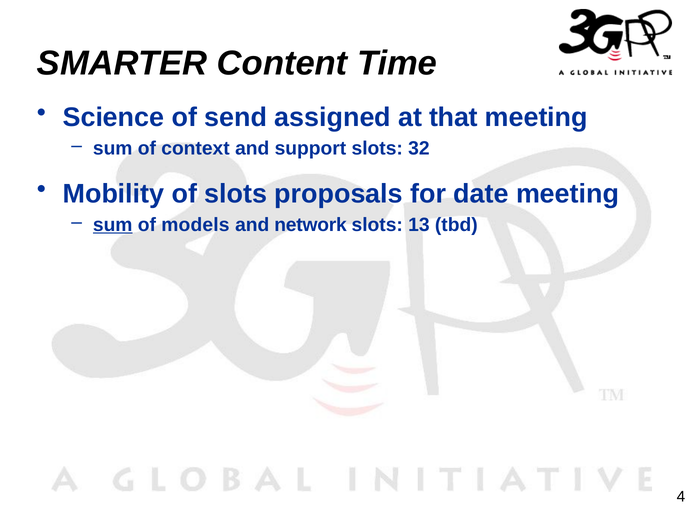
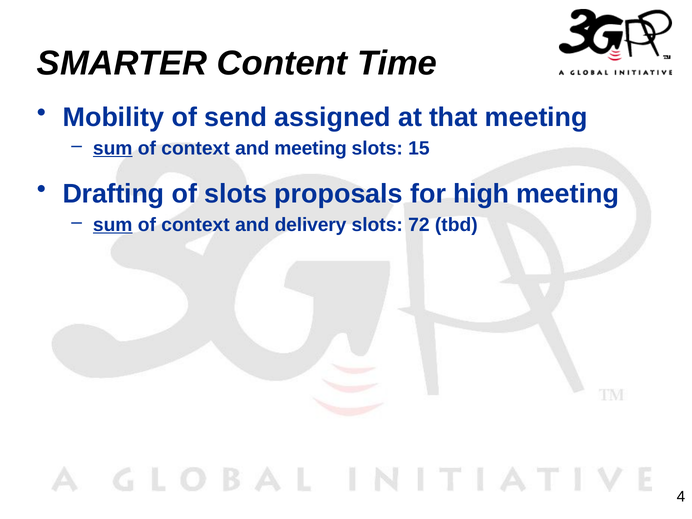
Science: Science -> Mobility
sum at (113, 148) underline: none -> present
and support: support -> meeting
32: 32 -> 15
Mobility: Mobility -> Drafting
date: date -> high
models at (195, 225): models -> context
network: network -> delivery
13: 13 -> 72
